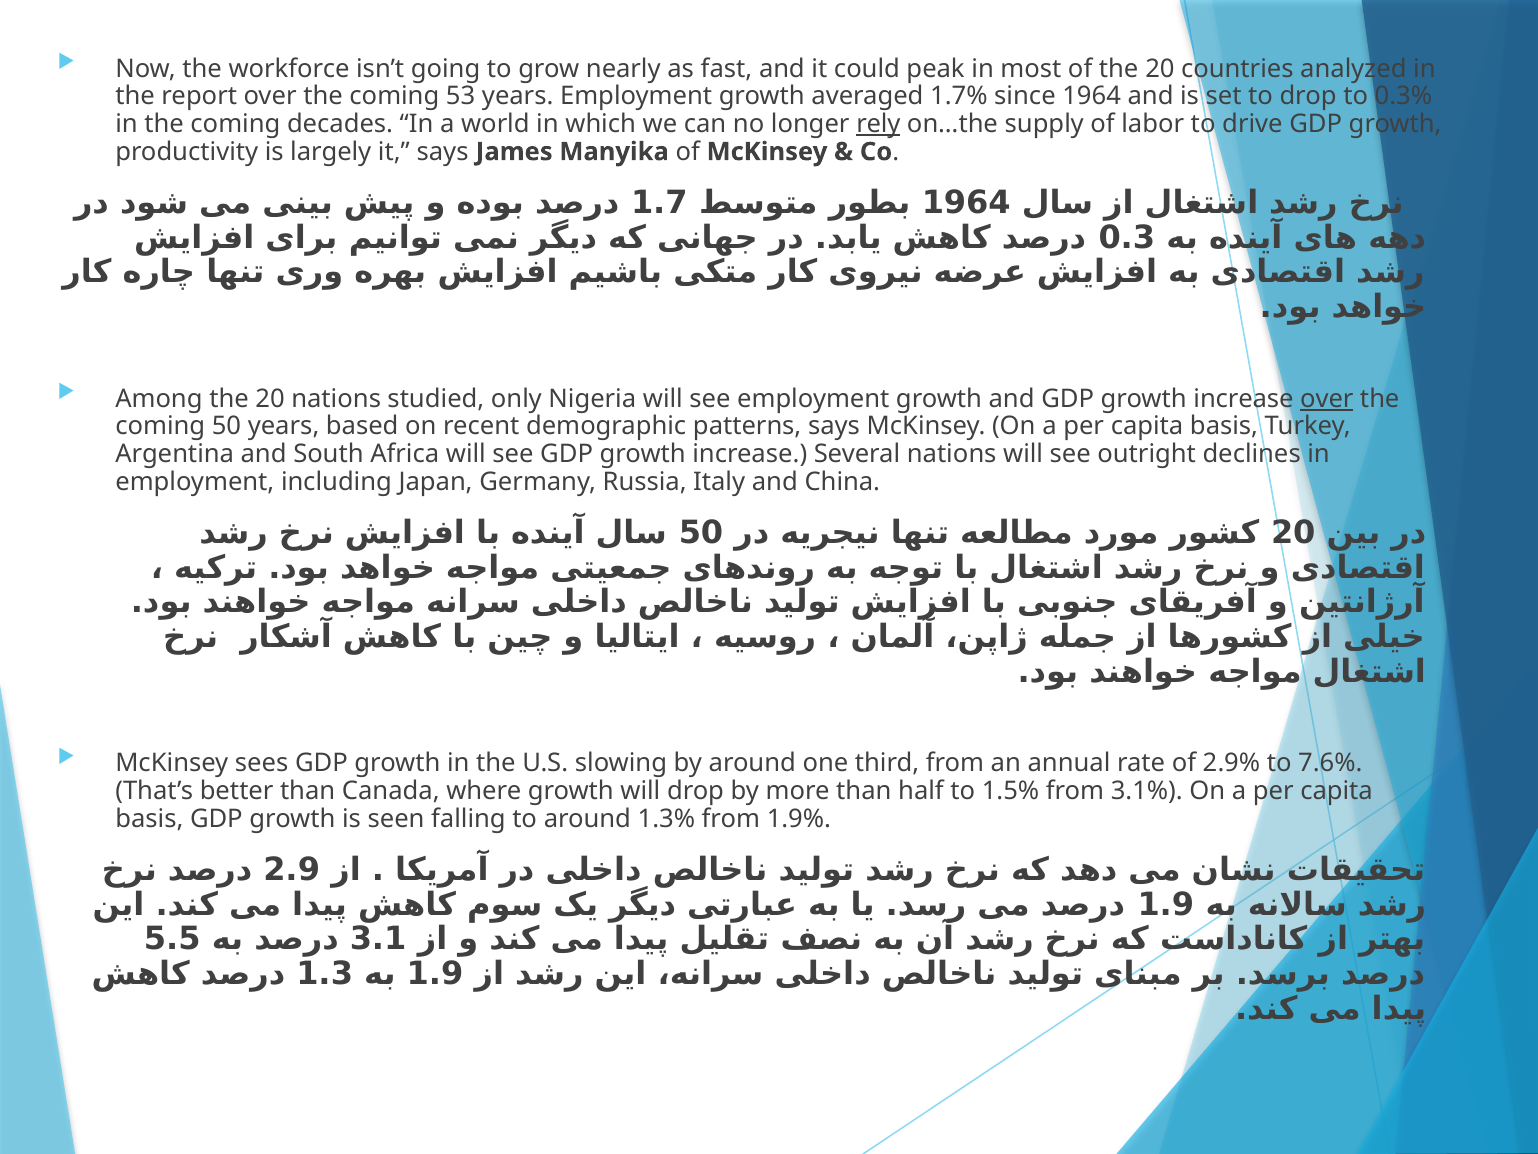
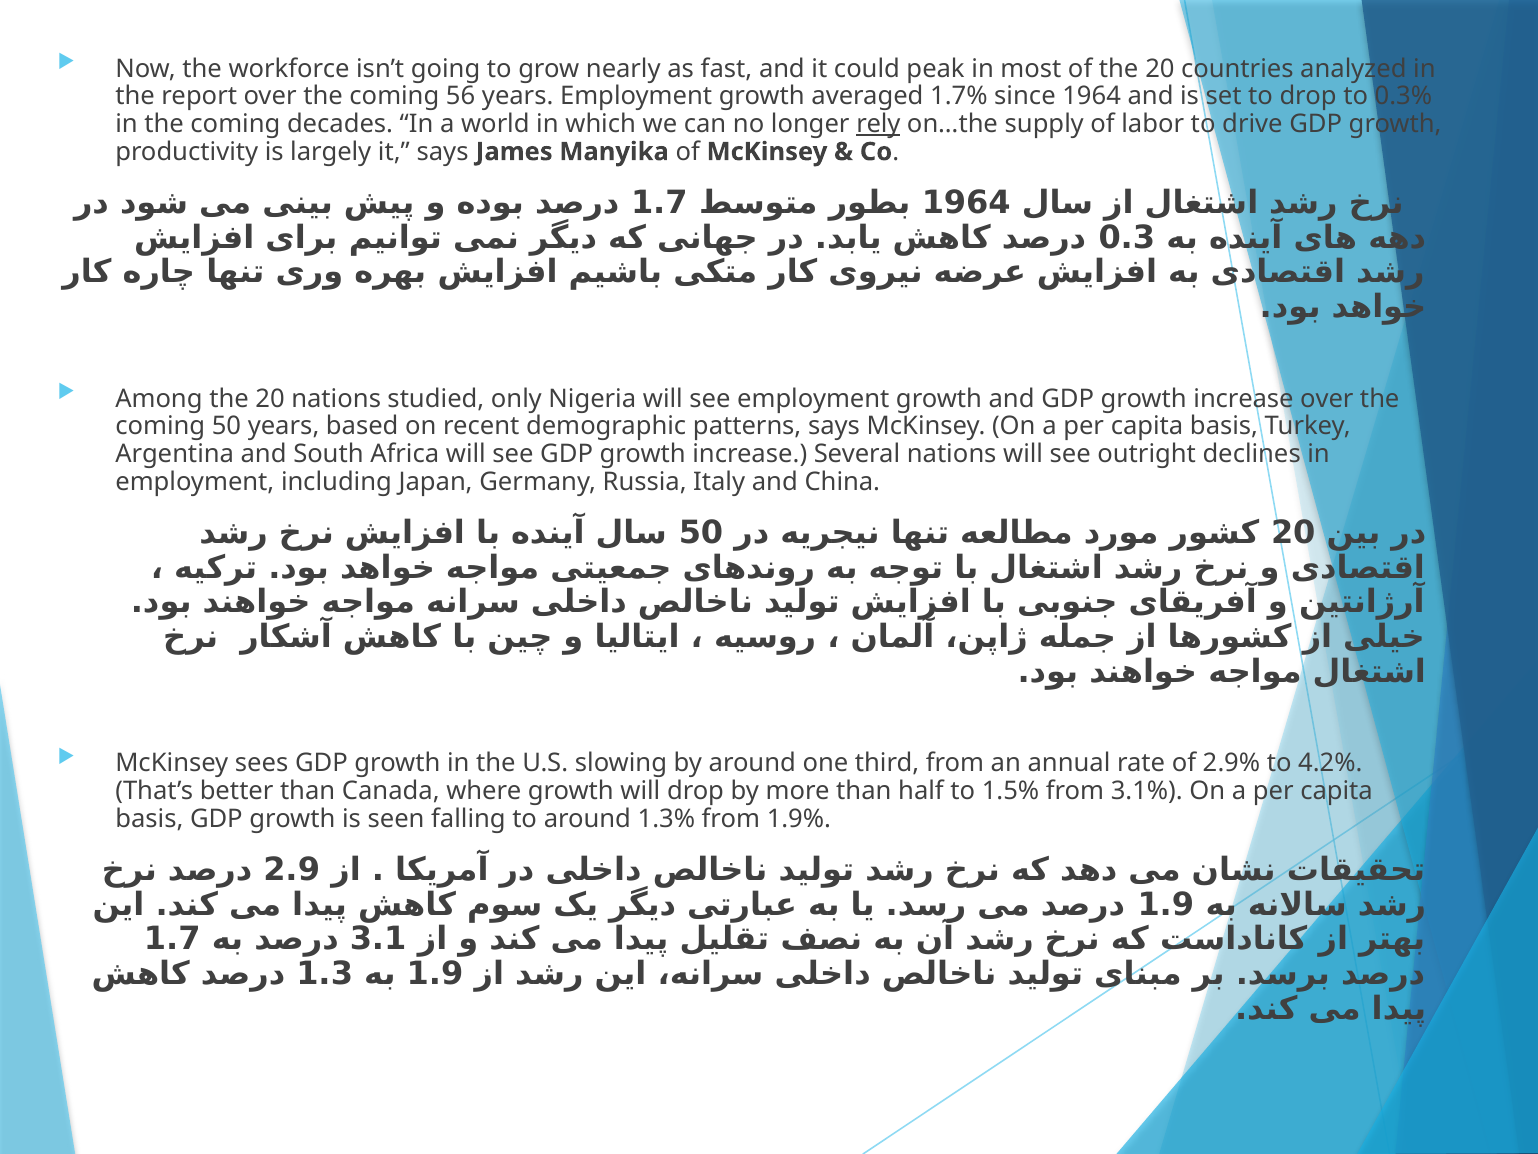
53: 53 -> 56
over at (1327, 399) underline: present -> none
7.6%: 7.6% -> 4.2%
5.5 at (172, 939): 5.5 -> 1.7
